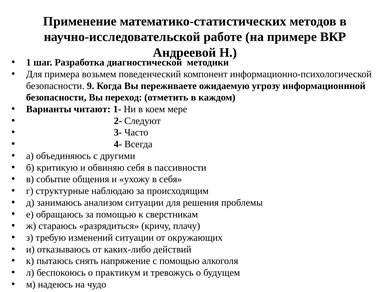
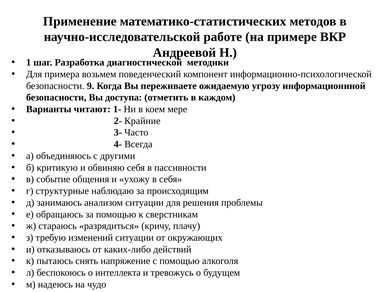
переход: переход -> доступа
Следуют: Следуют -> Крайние
практикум: практикум -> интеллекта
